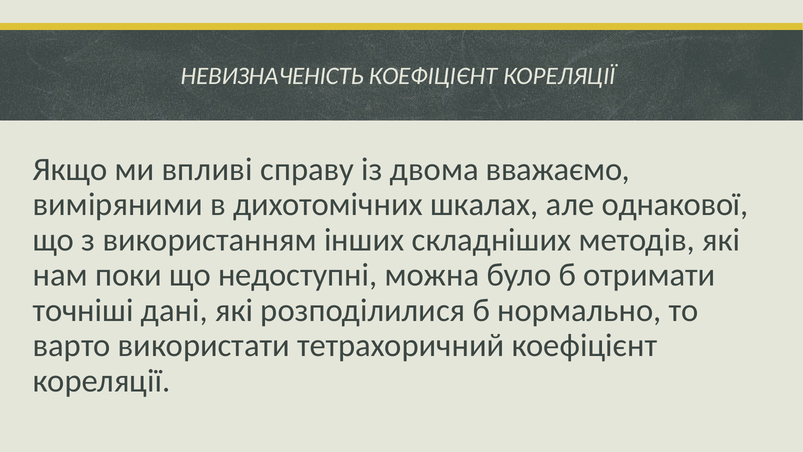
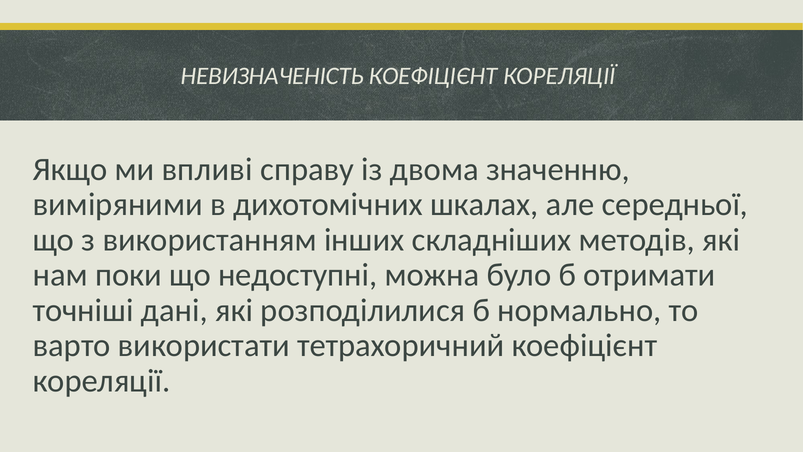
вважаємо: вважаємо -> значенню
однакової: однакової -> середньої
